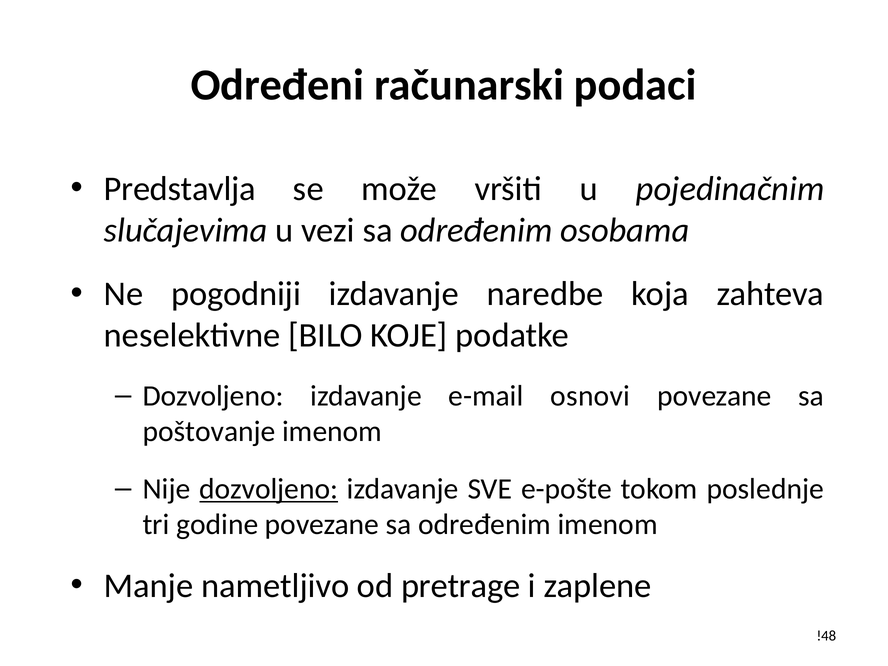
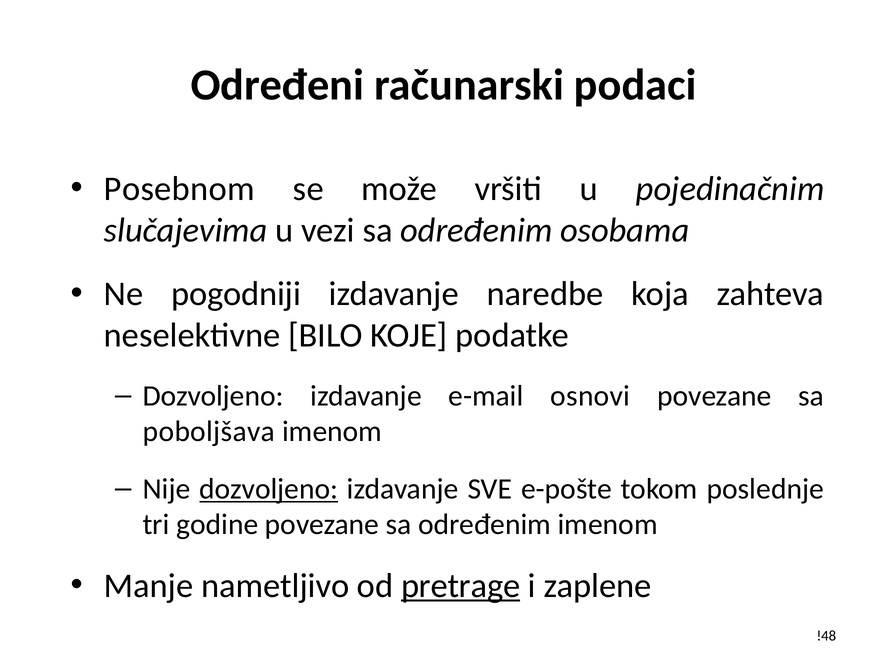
Predstavlja: Predstavlja -> Posebnom
poštovanje: poštovanje -> poboljšava
pretrage underline: none -> present
